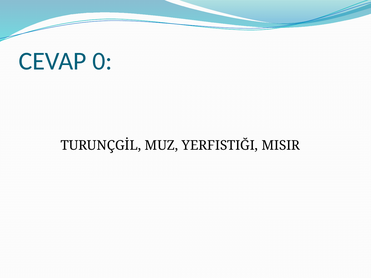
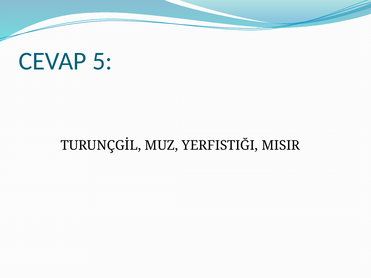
0: 0 -> 5
